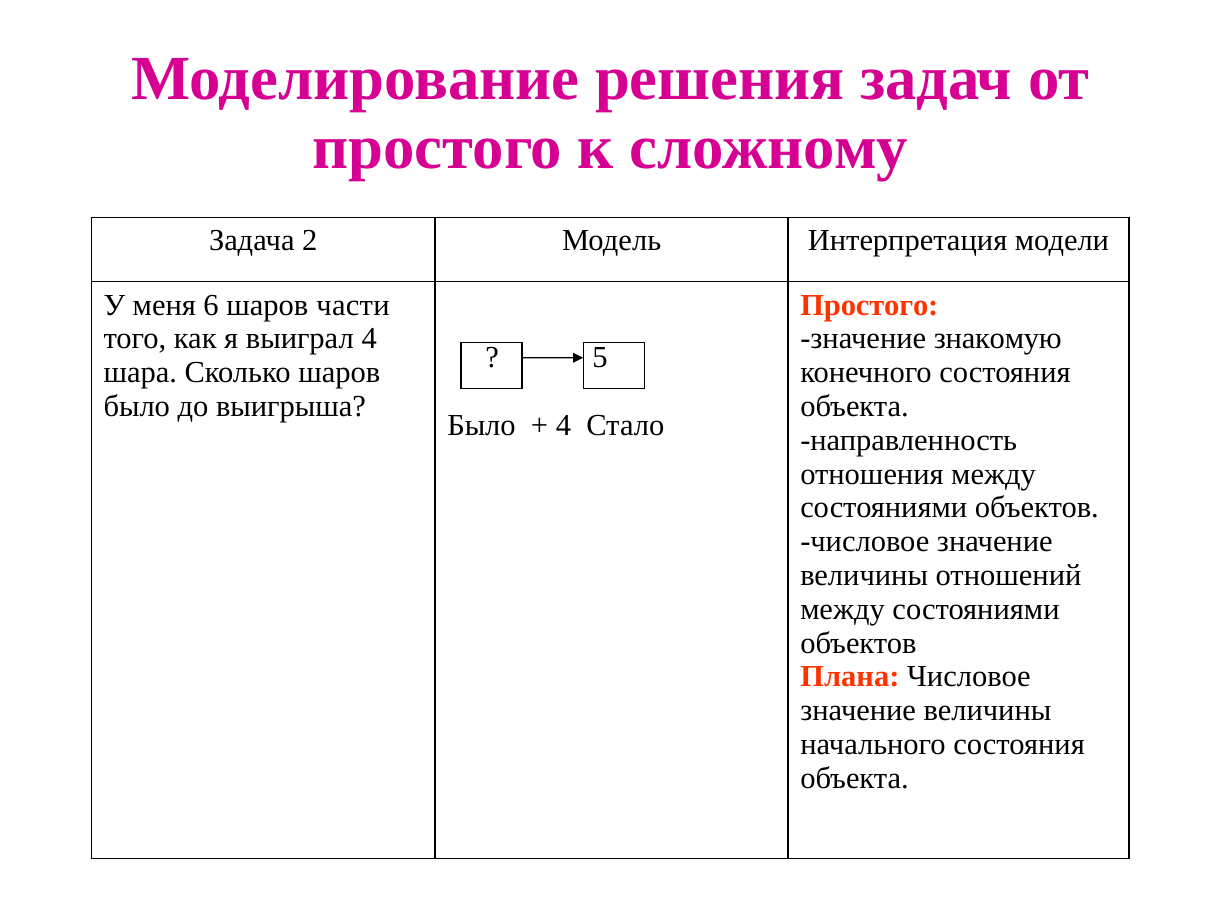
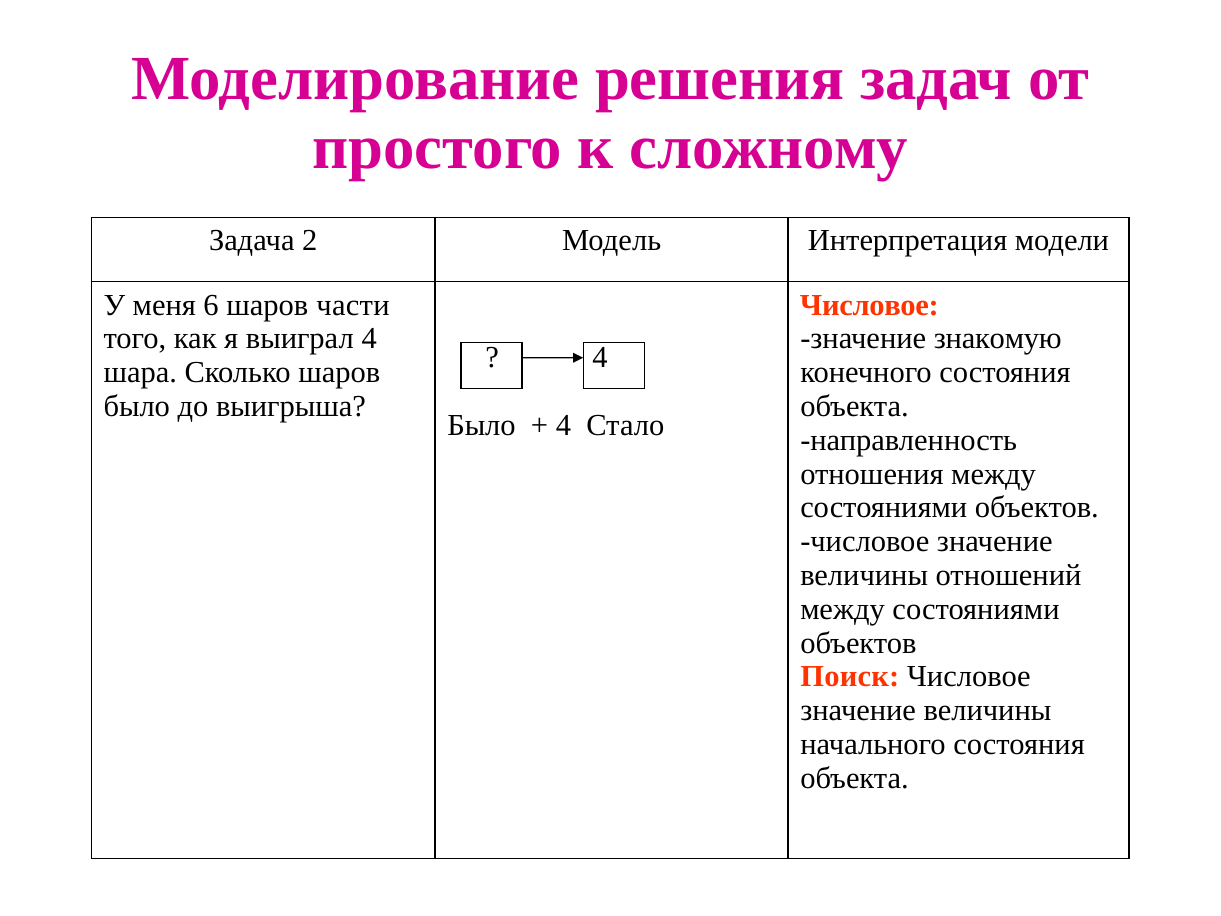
Простого at (869, 305): Простого -> Числовое
5 at (600, 358): 5 -> 4
Плана: Плана -> Поиск
